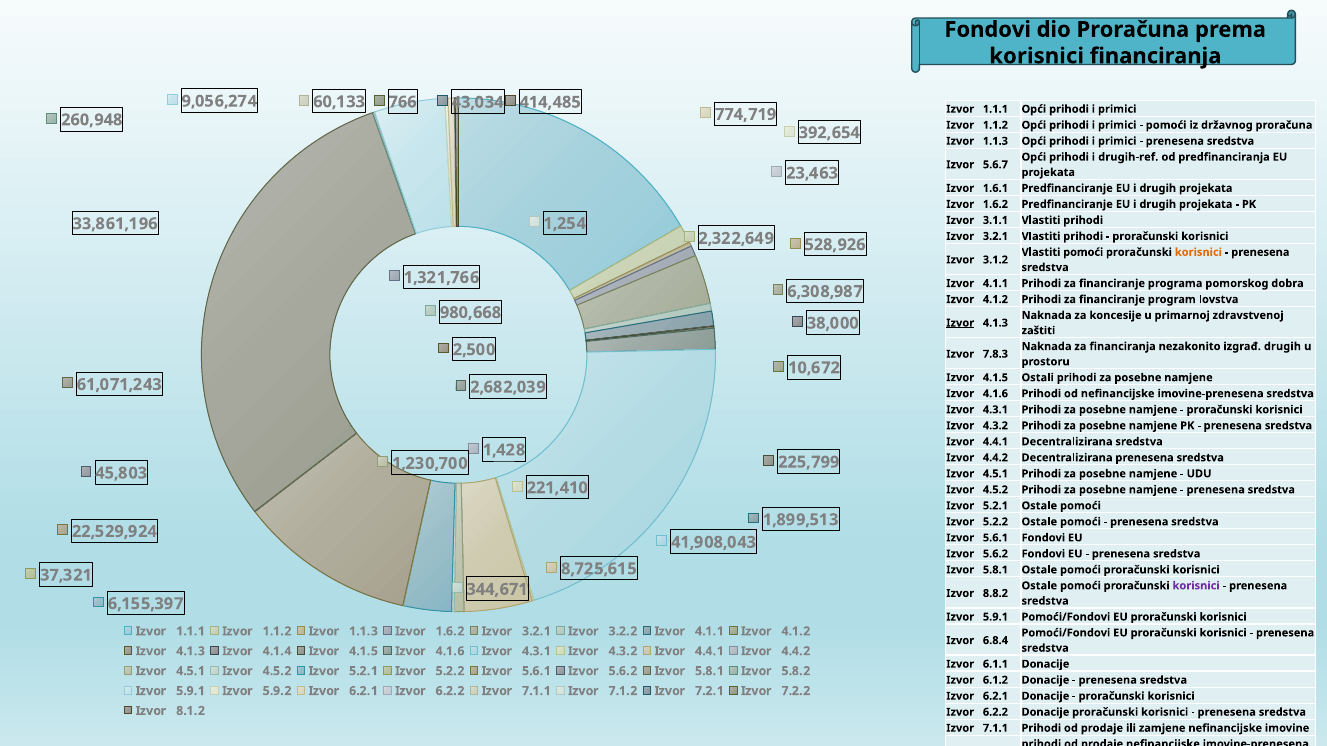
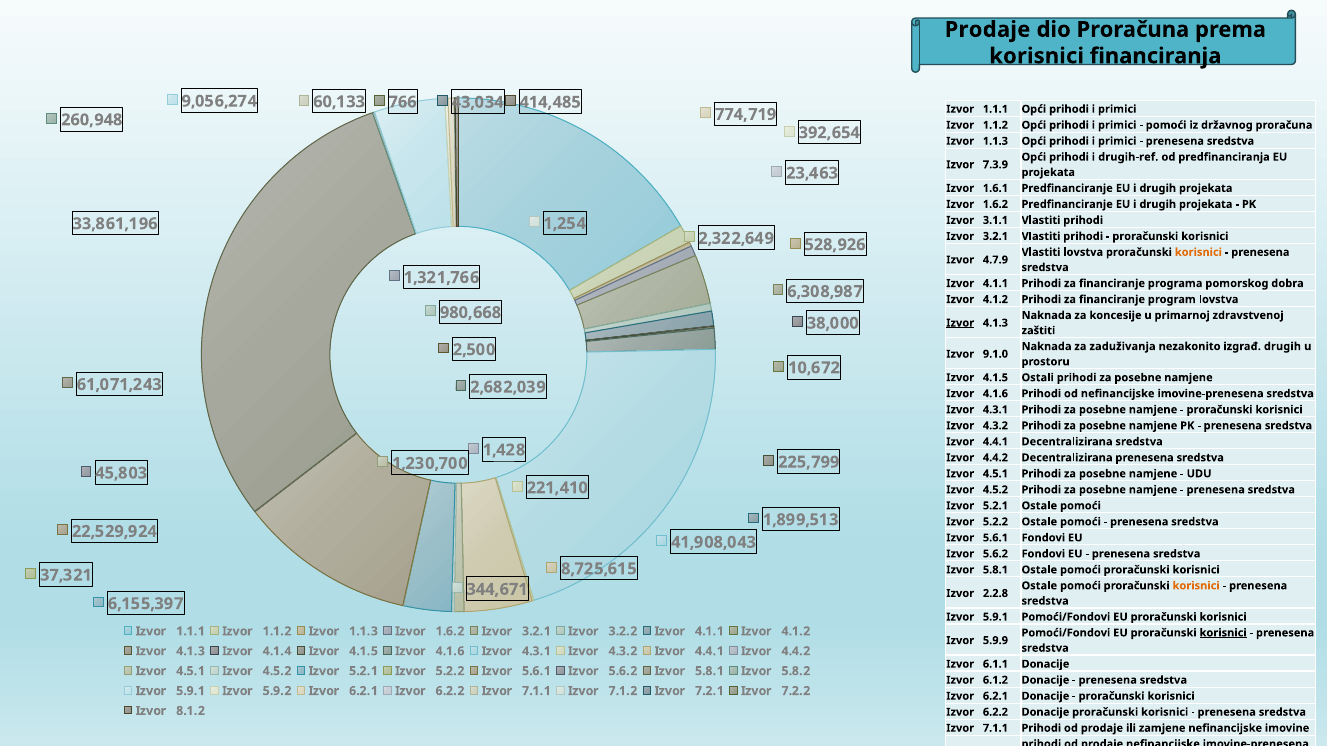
Fondovi at (988, 30): Fondovi -> Prodaje
5.6.7: 5.6.7 -> 7.3.9
Vlastiti pomoći: pomoći -> lovstva
3.1.2: 3.1.2 -> 4.7.9
za financiranja: financiranja -> zaduživanja
7.8.3: 7.8.3 -> 9.1.0
korisnici at (1196, 586) colour: purple -> orange
8.8.2: 8.8.2 -> 2.2.8
korisnici at (1223, 633) underline: none -> present
6.8.4: 6.8.4 -> 5.9.9
